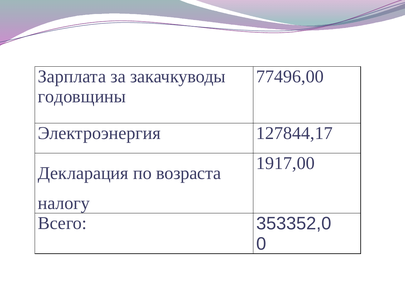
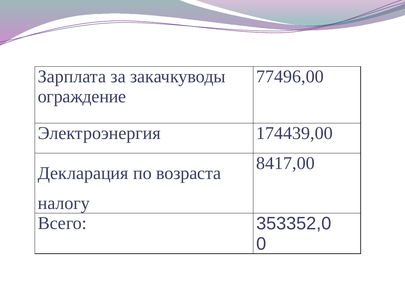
годовщины: годовщины -> ограждение
127844,17: 127844,17 -> 174439,00
1917,00: 1917,00 -> 8417,00
